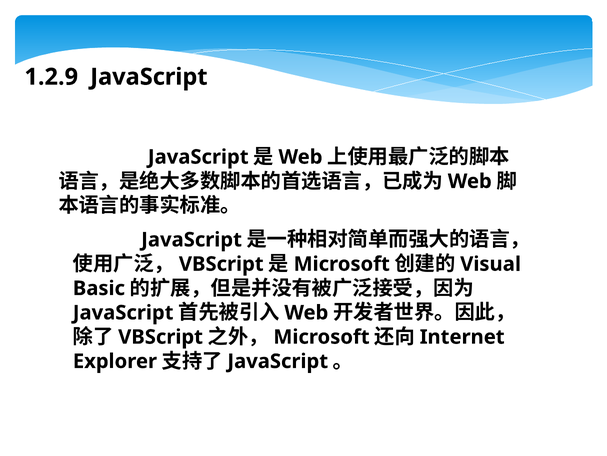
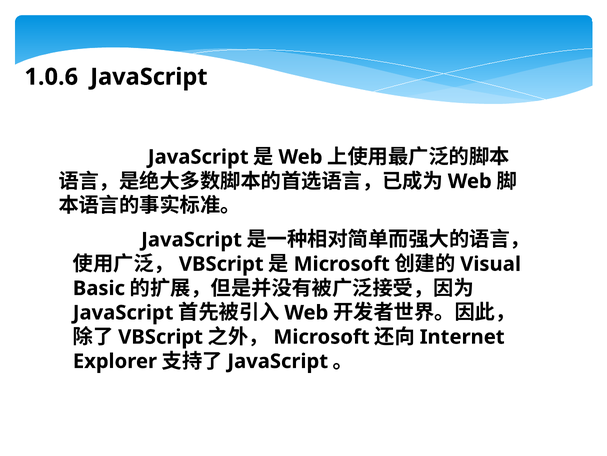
1.2.9: 1.2.9 -> 1.0.6
